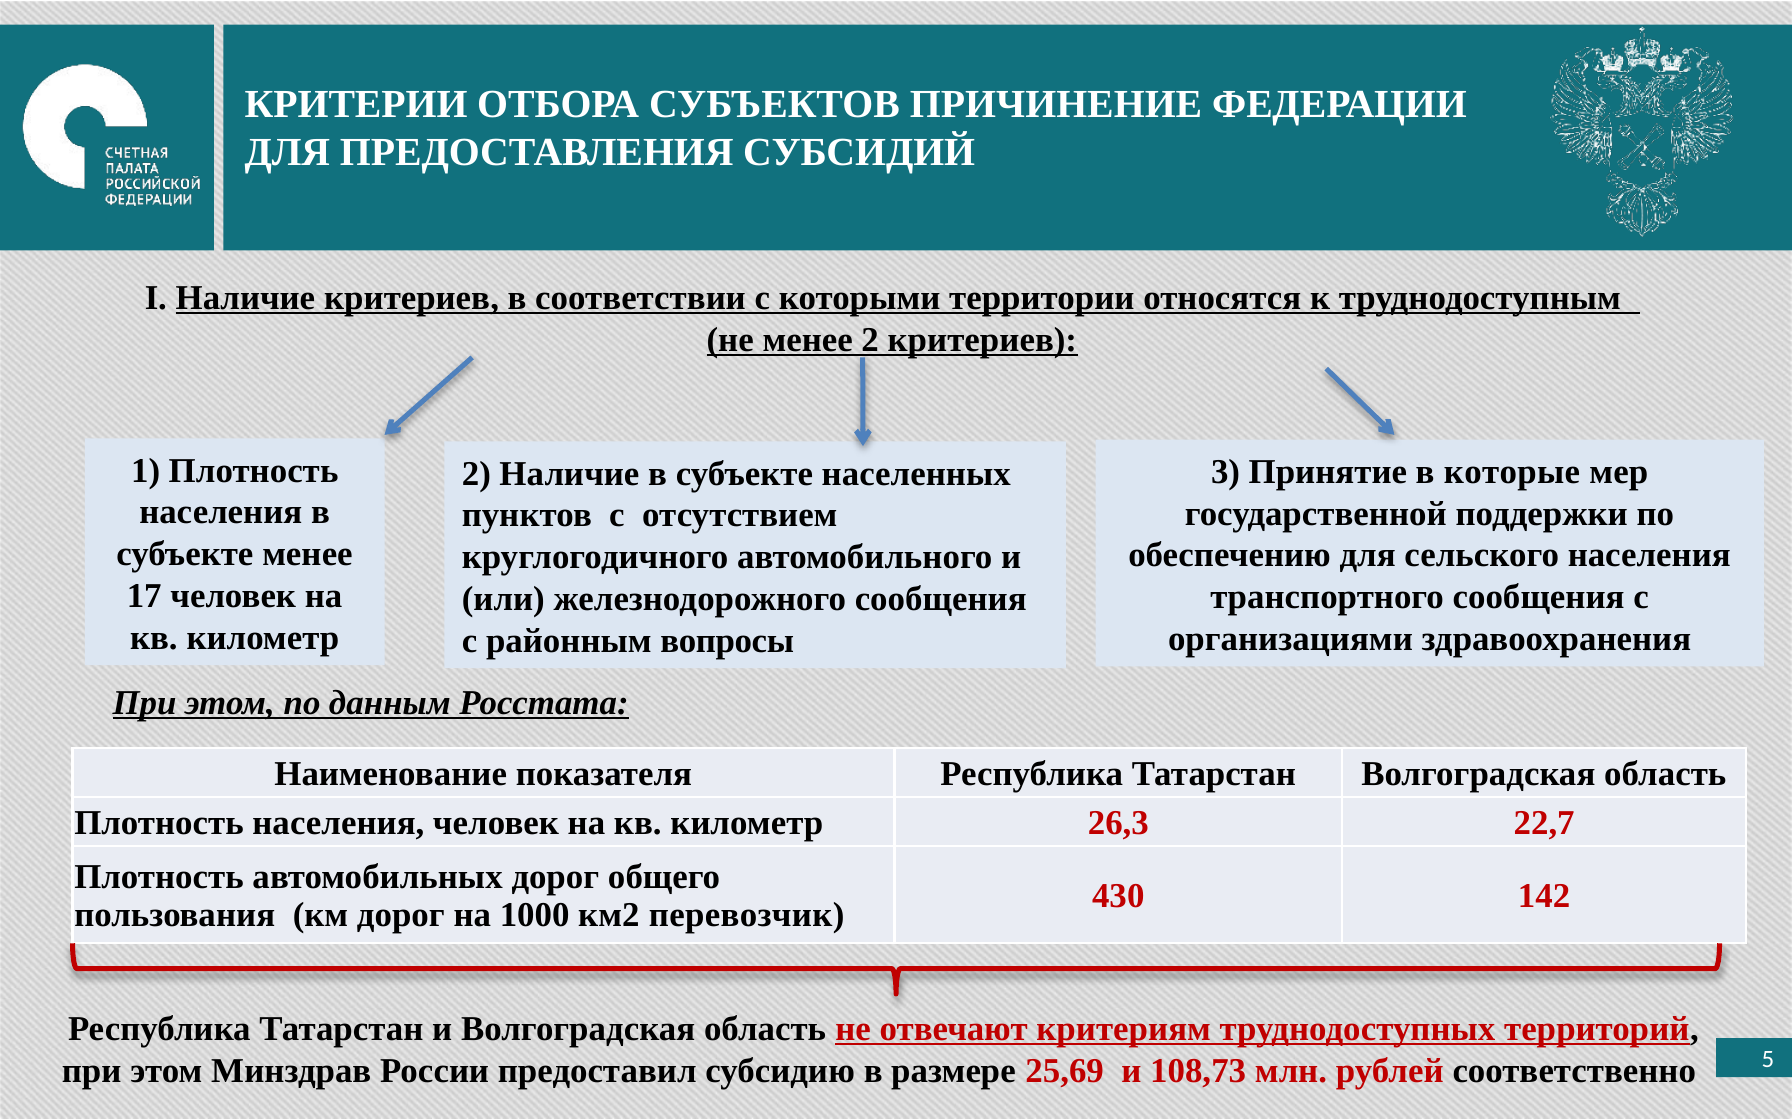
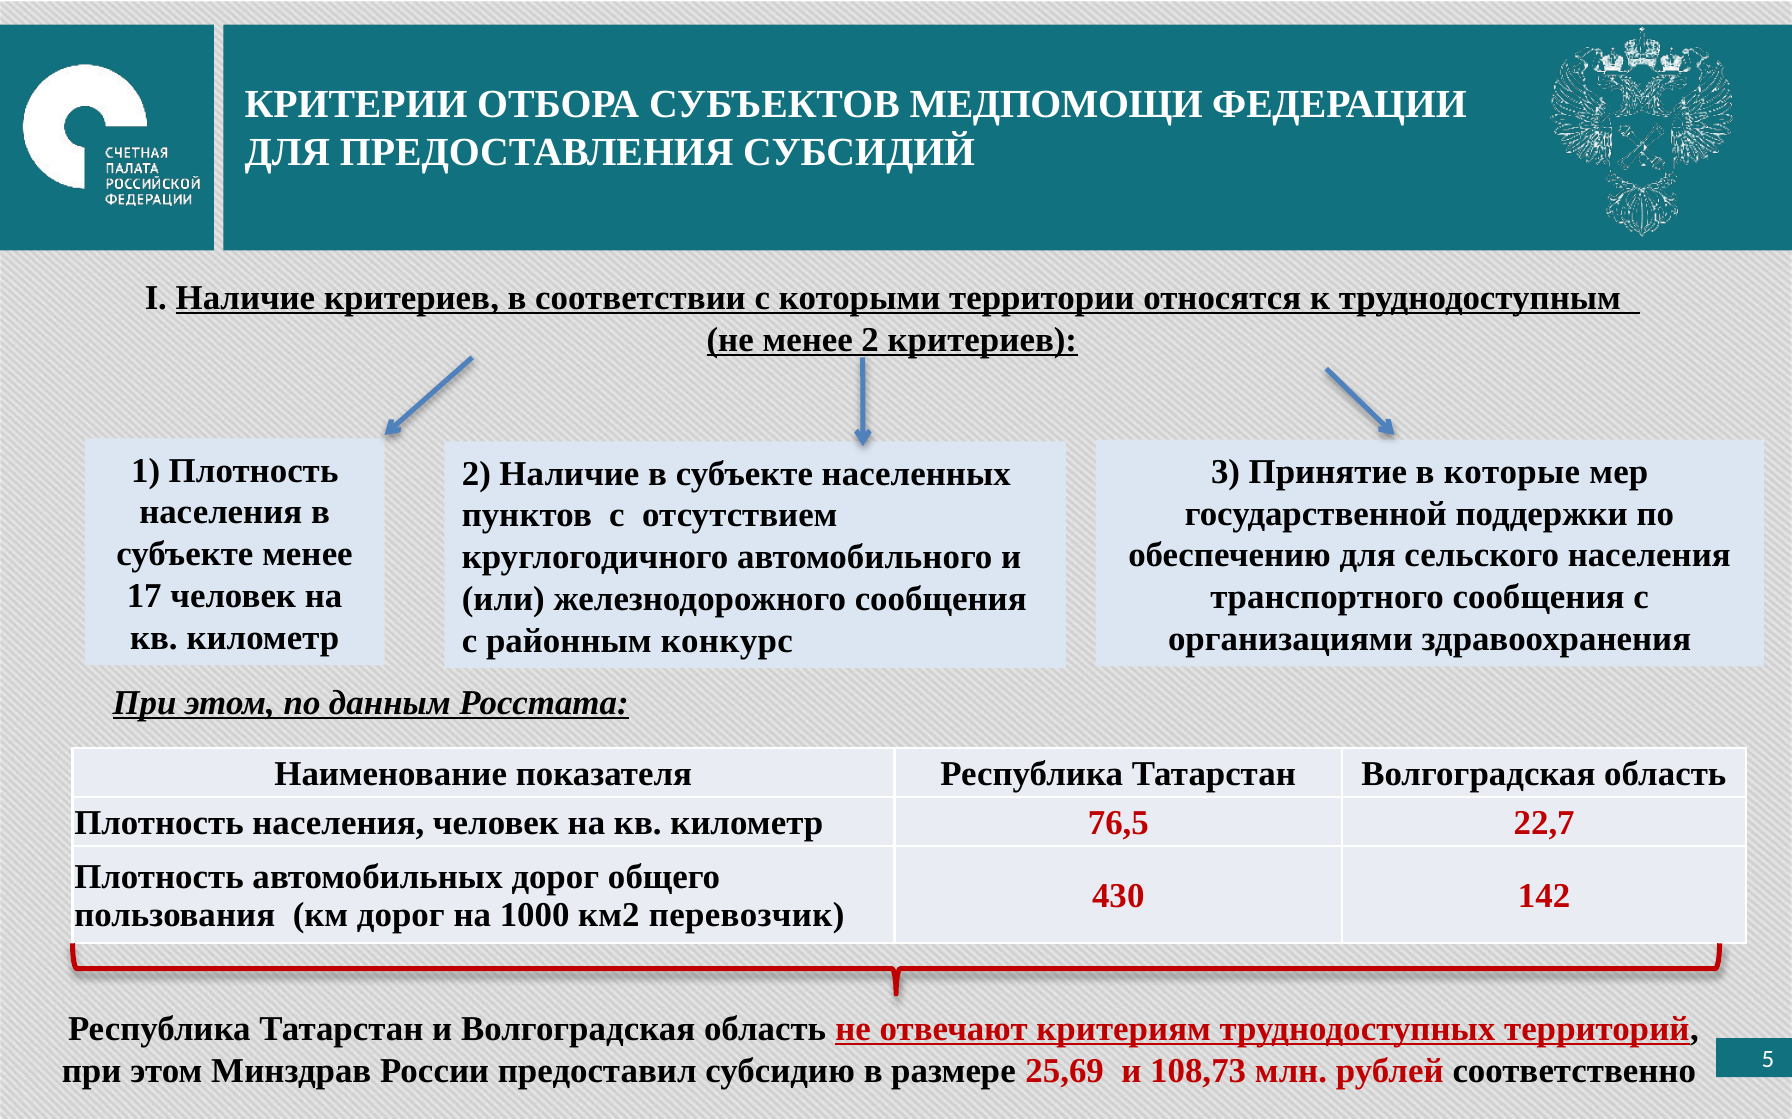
ПРИЧИНЕНИЕ: ПРИЧИНЕНИЕ -> МЕДПОМОЩИ
вопросы: вопросы -> конкурс
26,3: 26,3 -> 76,5
